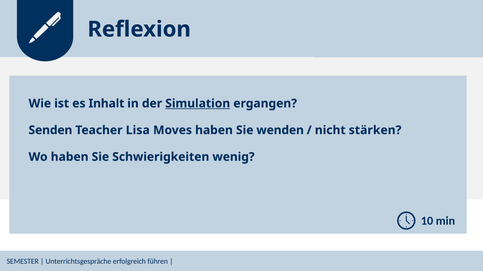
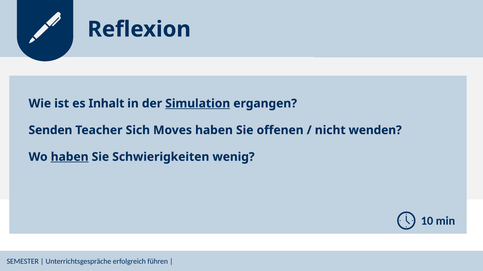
Lisa: Lisa -> Sich
wenden: wenden -> offenen
stärken: stärken -> wenden
haben at (70, 157) underline: none -> present
